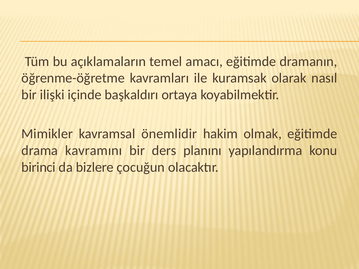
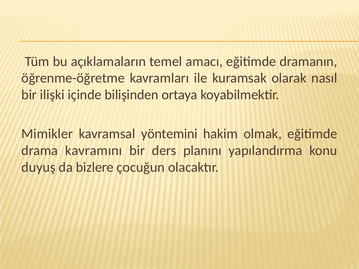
başkaldırı: başkaldırı -> bilişinden
önemlidir: önemlidir -> yöntemini
birinci: birinci -> duyuş
